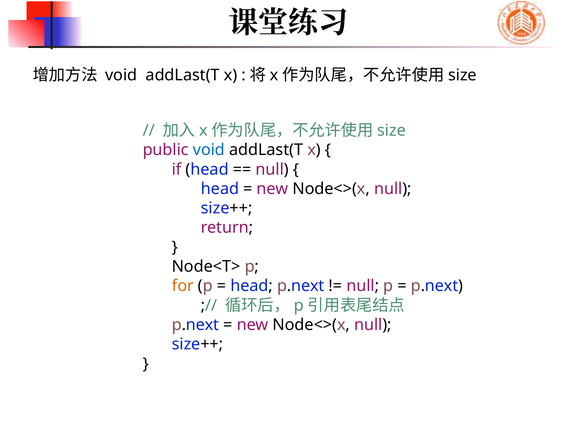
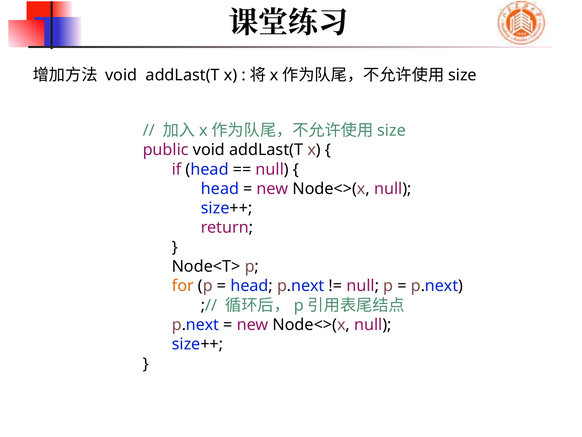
void at (209, 150) colour: blue -> black
